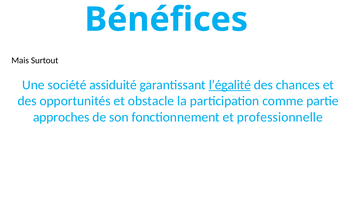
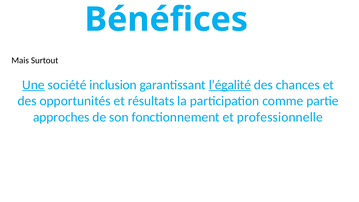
Une underline: none -> present
assiduité: assiduité -> inclusion
obstacle: obstacle -> résultats
